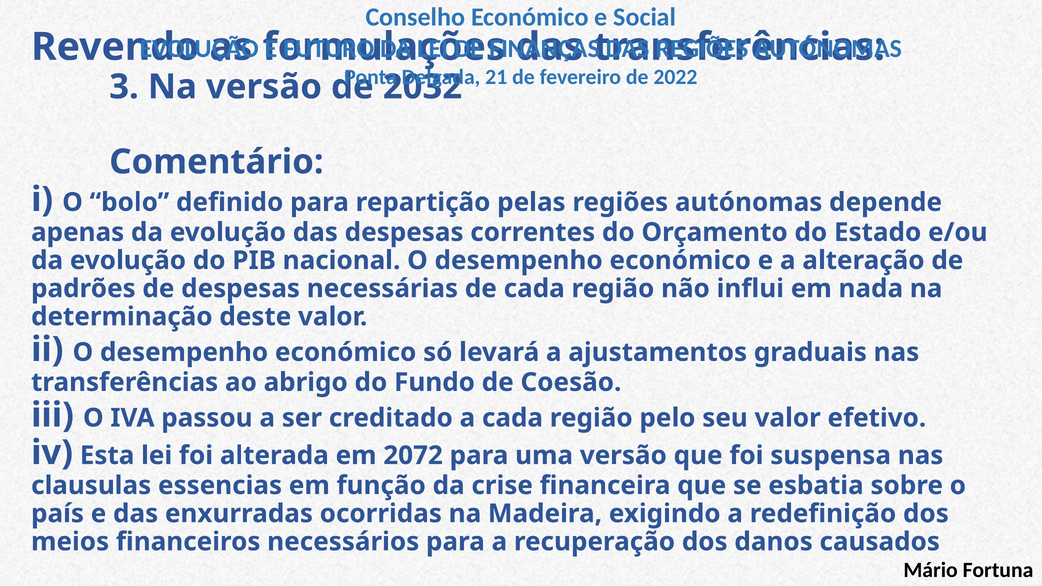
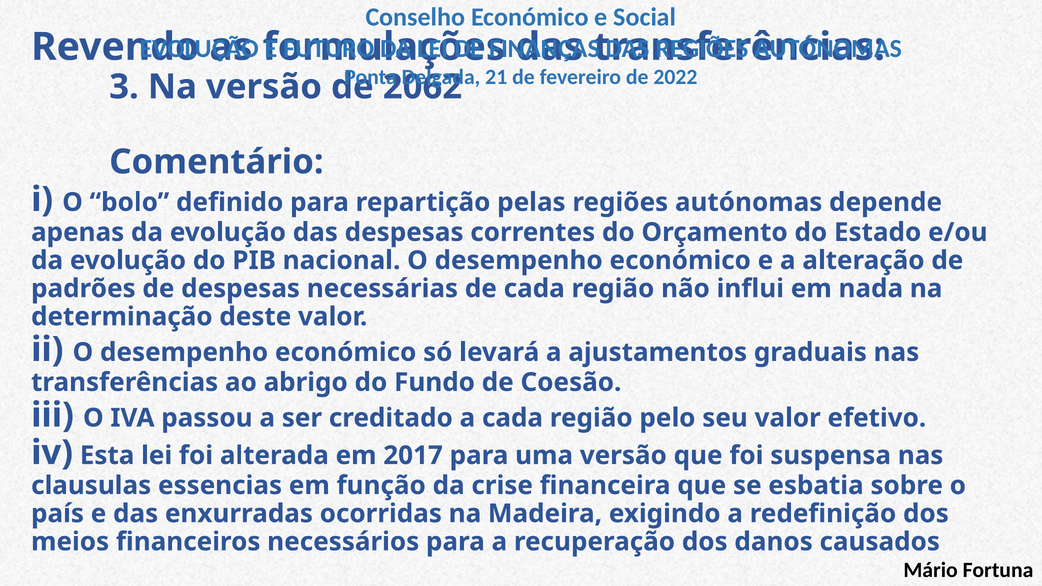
2032: 2032 -> 2062
2072: 2072 -> 2017
